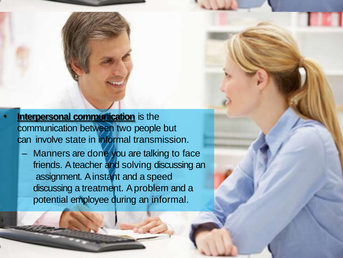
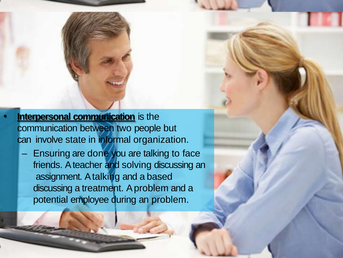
transmission: transmission -> organization
Manners: Manners -> Ensuring
A instant: instant -> talking
speed: speed -> based
an informal: informal -> problem
